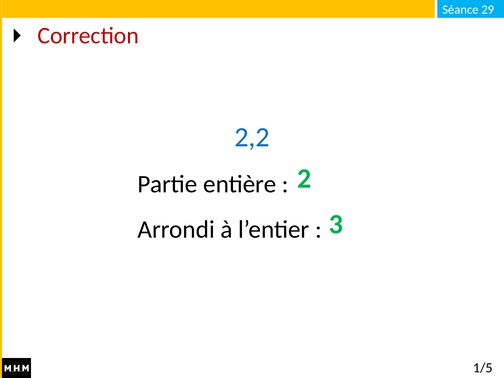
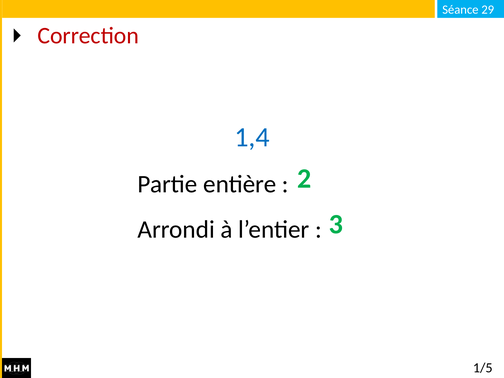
2,2: 2,2 -> 1,4
